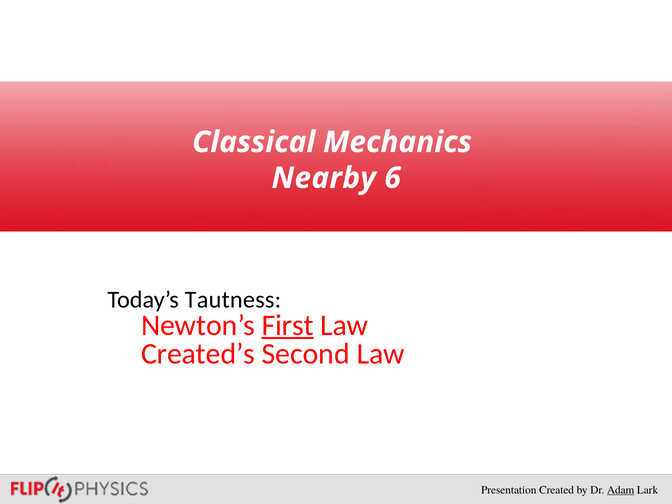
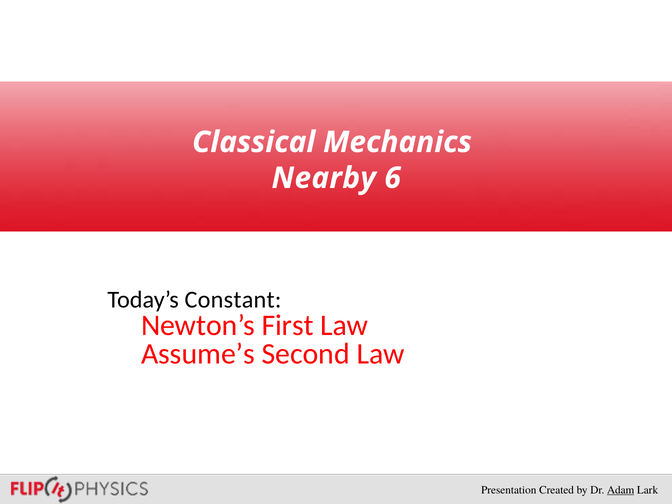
Tautness: Tautness -> Constant
First underline: present -> none
Created’s: Created’s -> Assume’s
